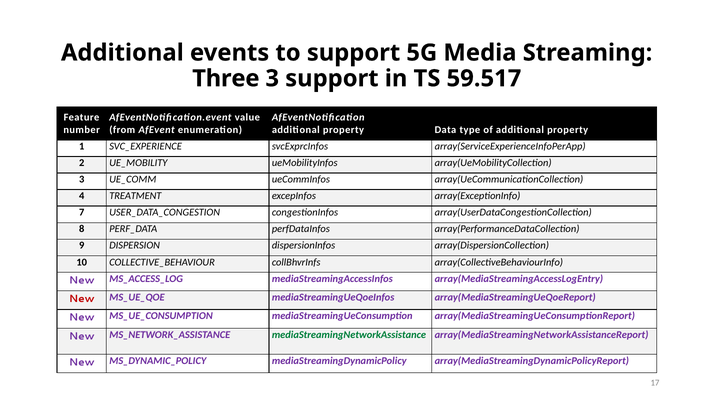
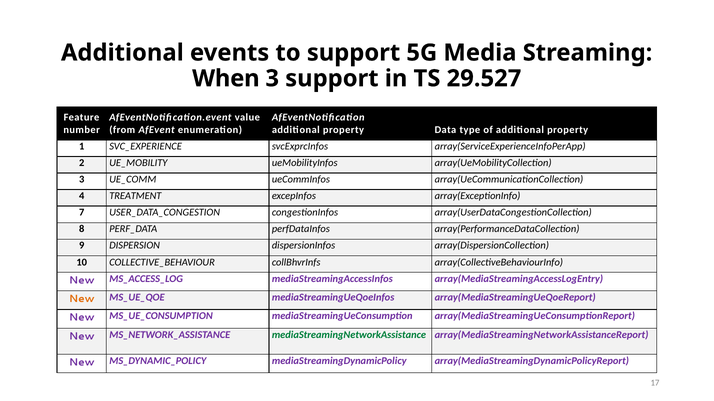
Three: Three -> When
59.517: 59.517 -> 29.527
New at (82, 299) colour: red -> orange
